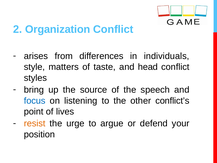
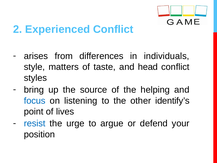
Organization: Organization -> Experienced
speech: speech -> helping
conflict’s: conflict’s -> identify’s
resist colour: orange -> blue
